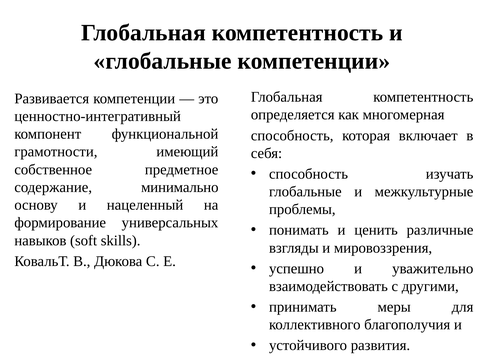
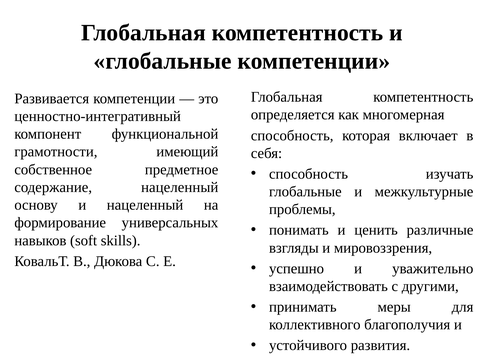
содержание минимально: минимально -> нацеленный
